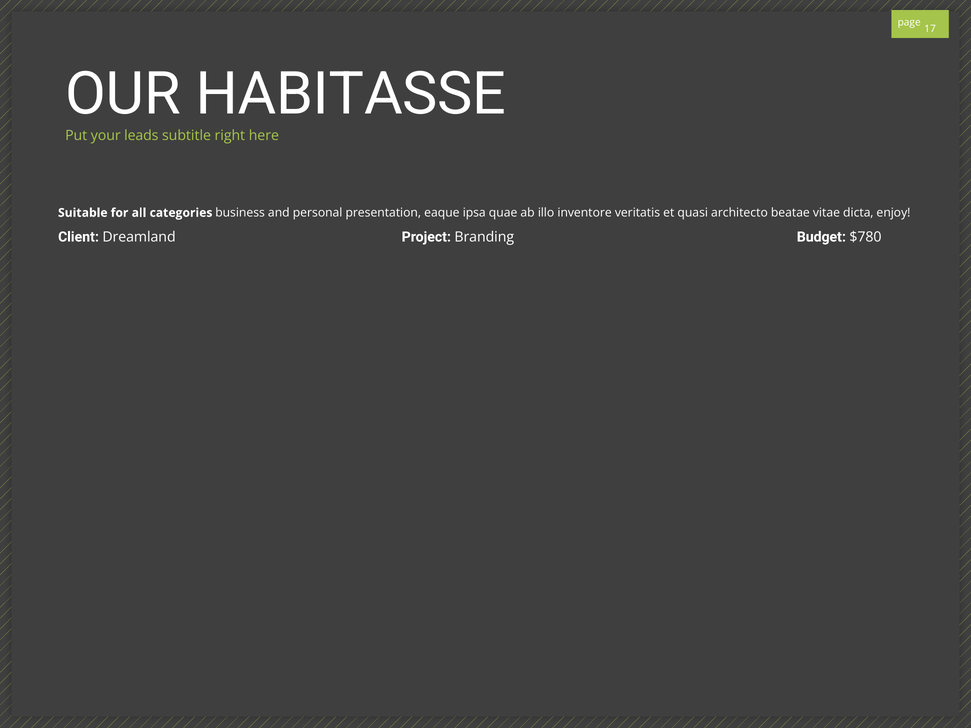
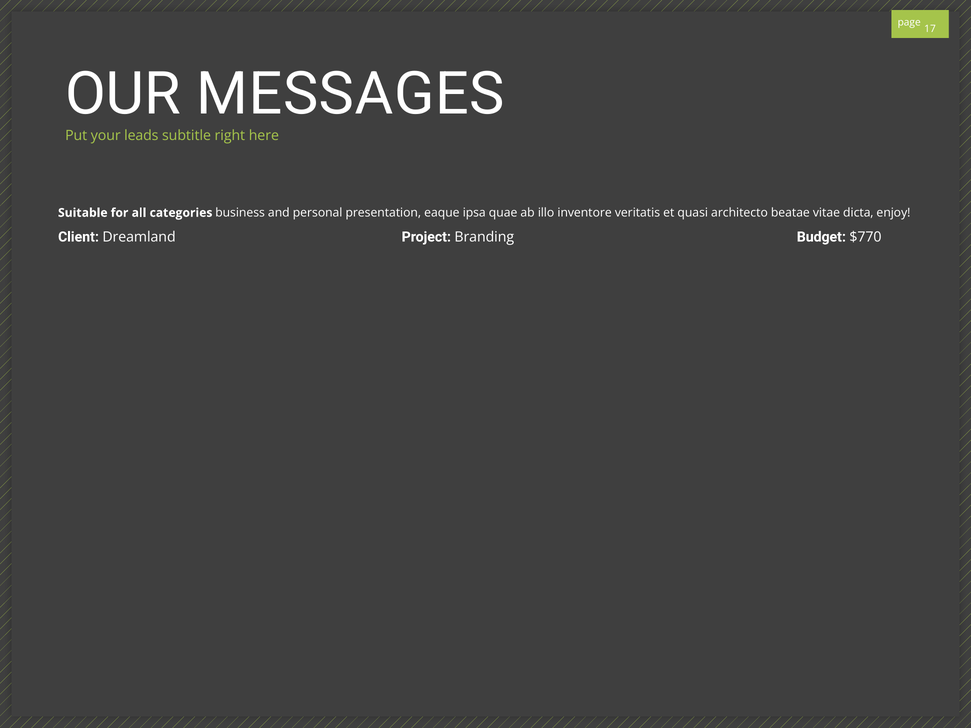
HABITASSE: HABITASSE -> MESSAGES
$780: $780 -> $770
